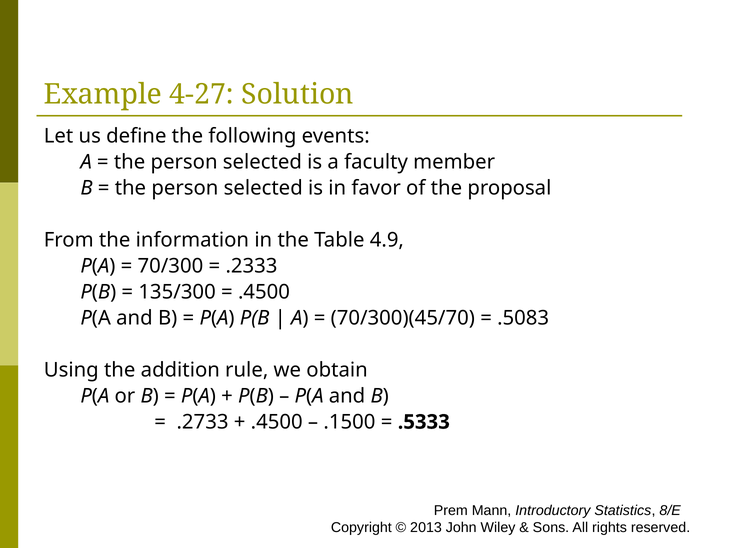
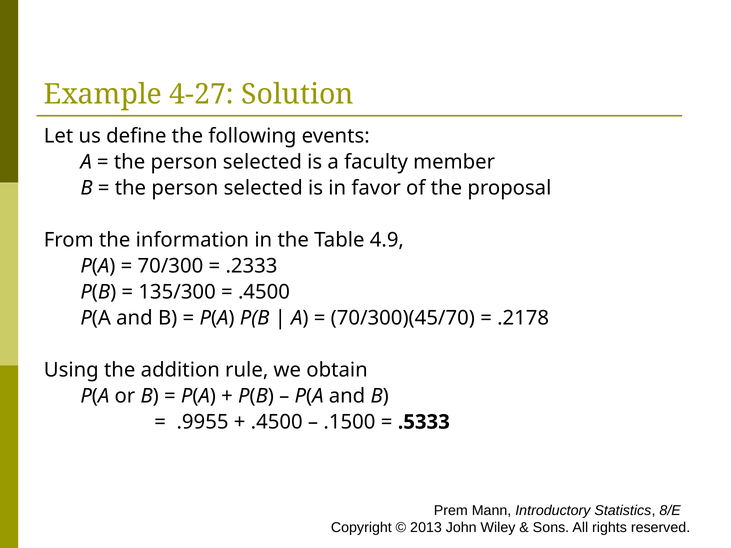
.5083: .5083 -> .2178
.2733: .2733 -> .9955
